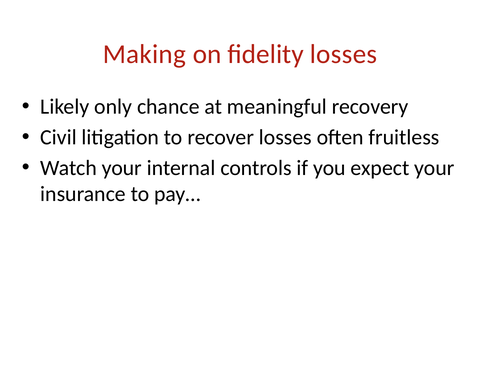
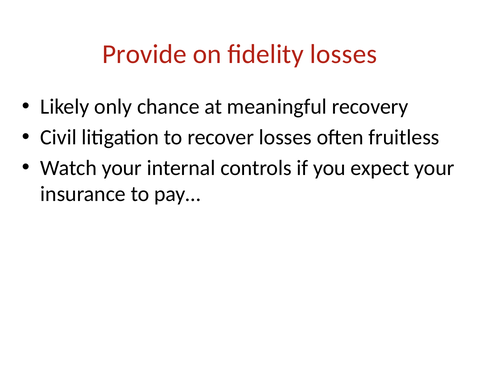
Making: Making -> Provide
